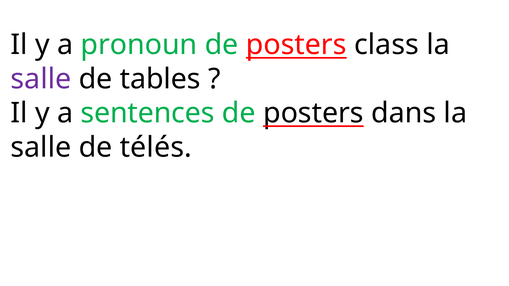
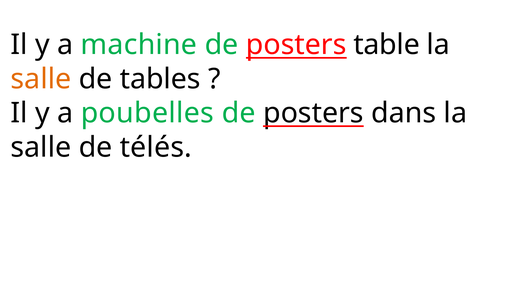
pronoun: pronoun -> machine
class: class -> table
salle at (41, 79) colour: purple -> orange
sentences: sentences -> poubelles
